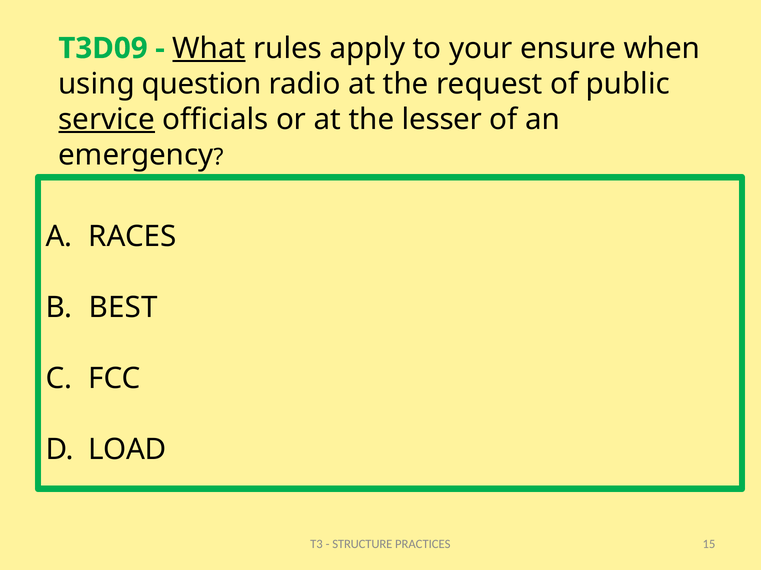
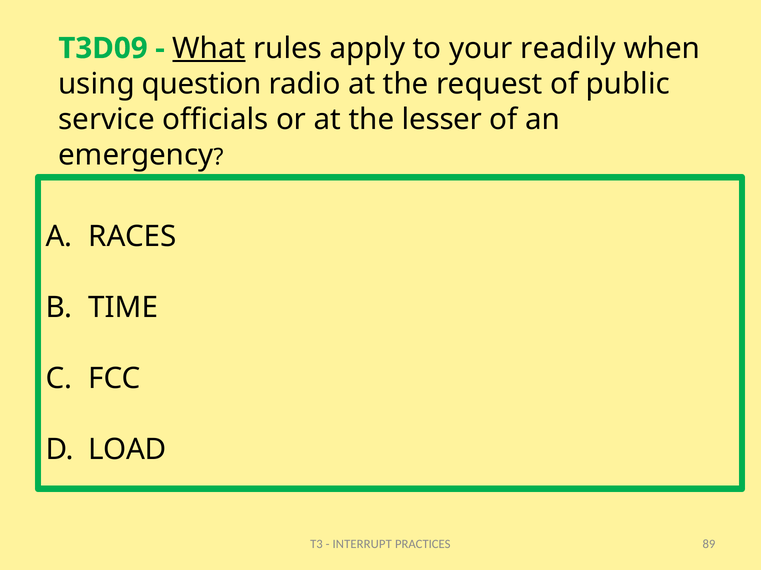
ensure: ensure -> readily
service underline: present -> none
BEST: BEST -> TIME
STRUCTURE: STRUCTURE -> INTERRUPT
15: 15 -> 89
